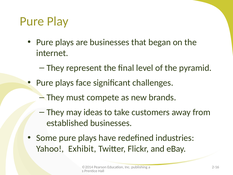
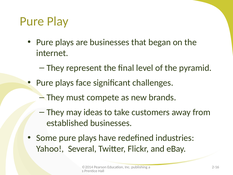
Exhibit: Exhibit -> Several
